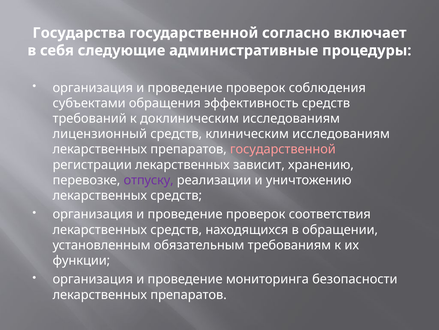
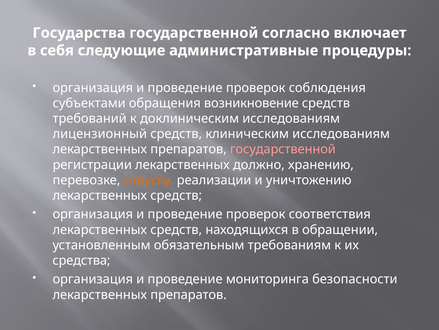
эффективность: эффективность -> возникновение
зависит: зависит -> должно
отпуску colour: purple -> orange
функции: функции -> средства
